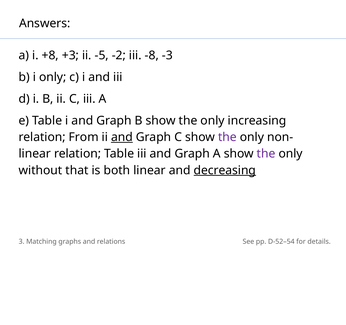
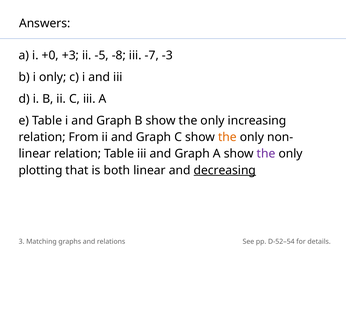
+8: +8 -> +0
-2: -2 -> -8
-8: -8 -> -7
and at (122, 137) underline: present -> none
the at (227, 137) colour: purple -> orange
without: without -> plotting
